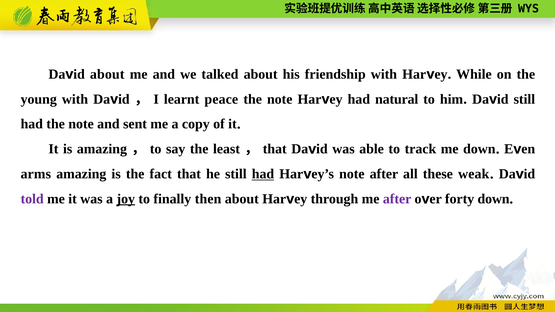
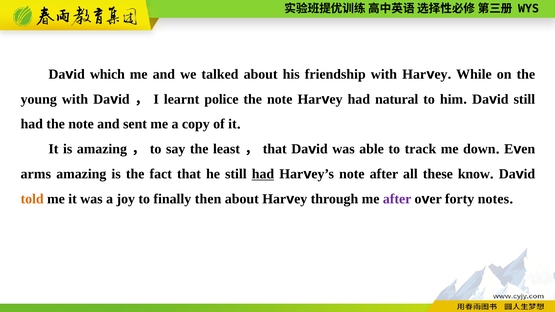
about at (107, 74): about -> which
peace: peace -> police
weak: weak -> know
told colour: purple -> orange
joy underline: present -> none
forty down: down -> notes
